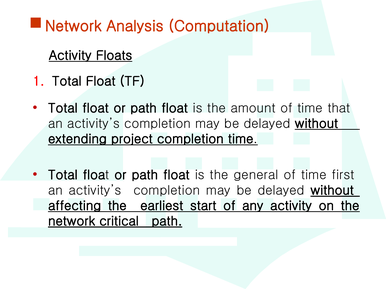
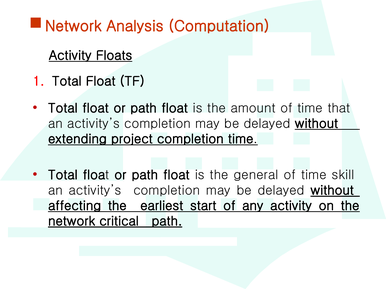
first: first -> skill
